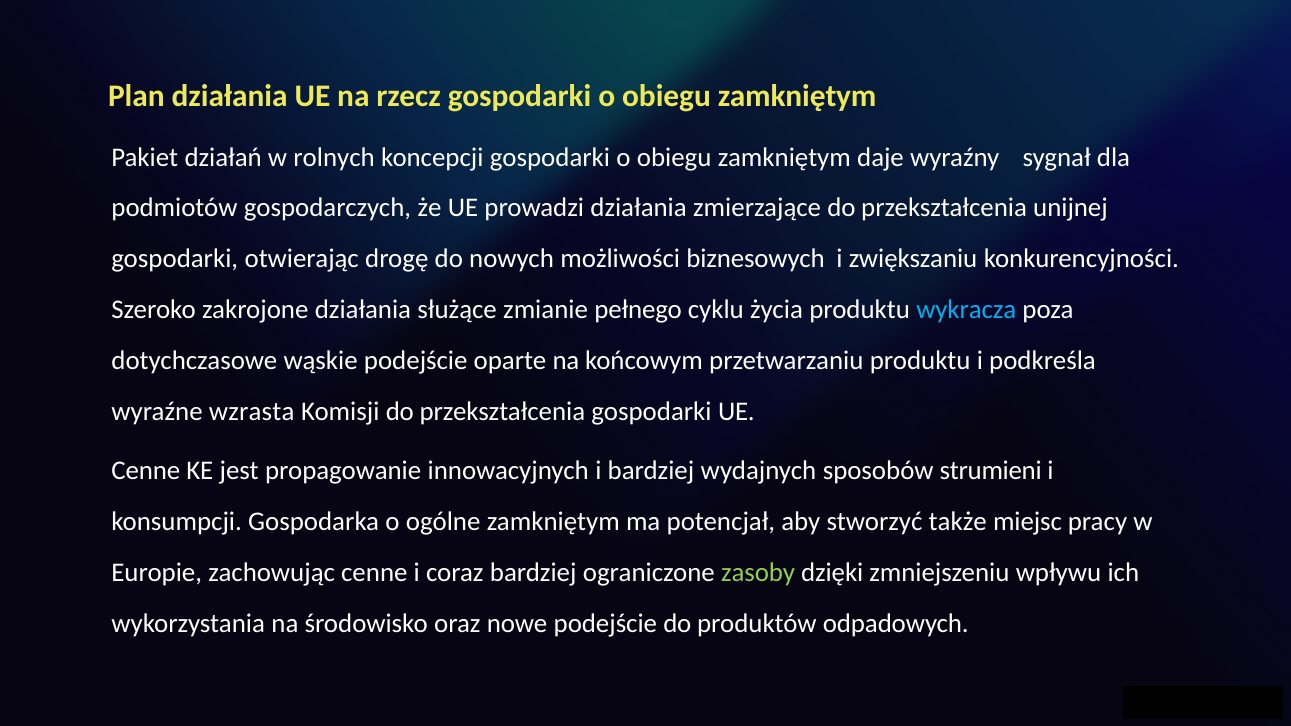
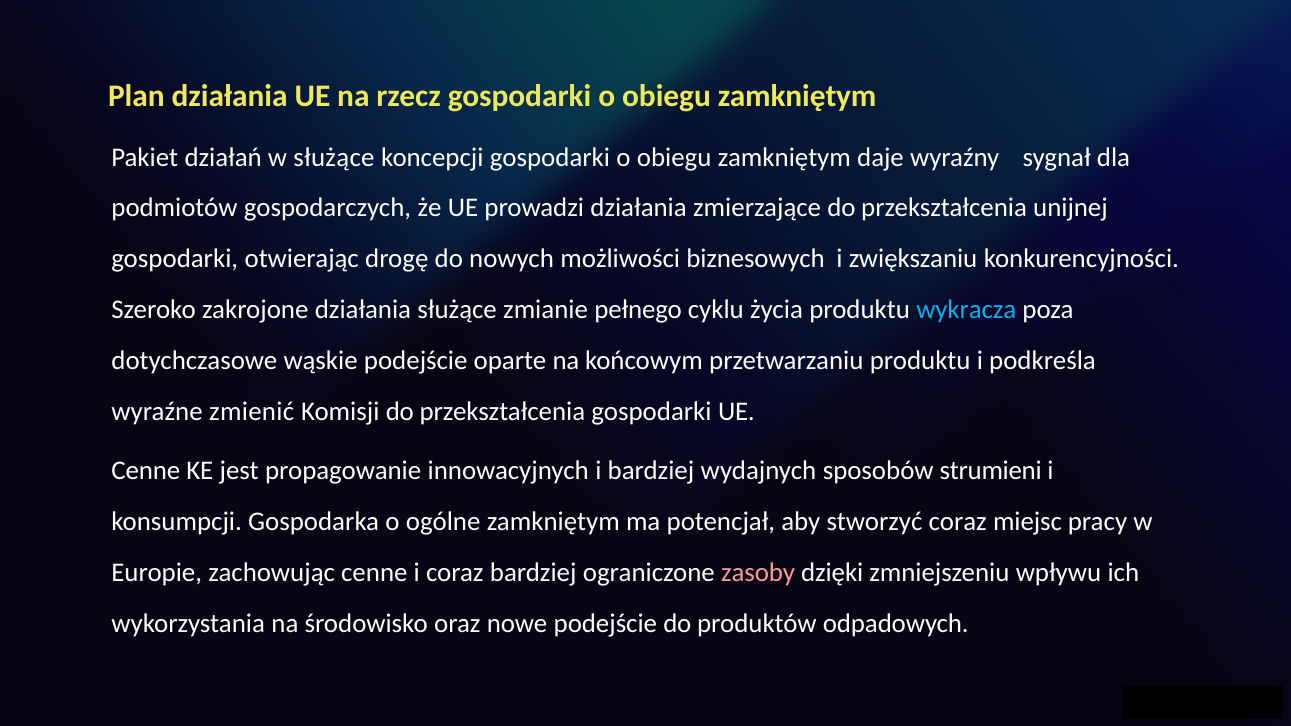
w rolnych: rolnych -> służące
wzrasta: wzrasta -> zmienić
stworzyć także: także -> coraz
zasoby colour: light green -> pink
